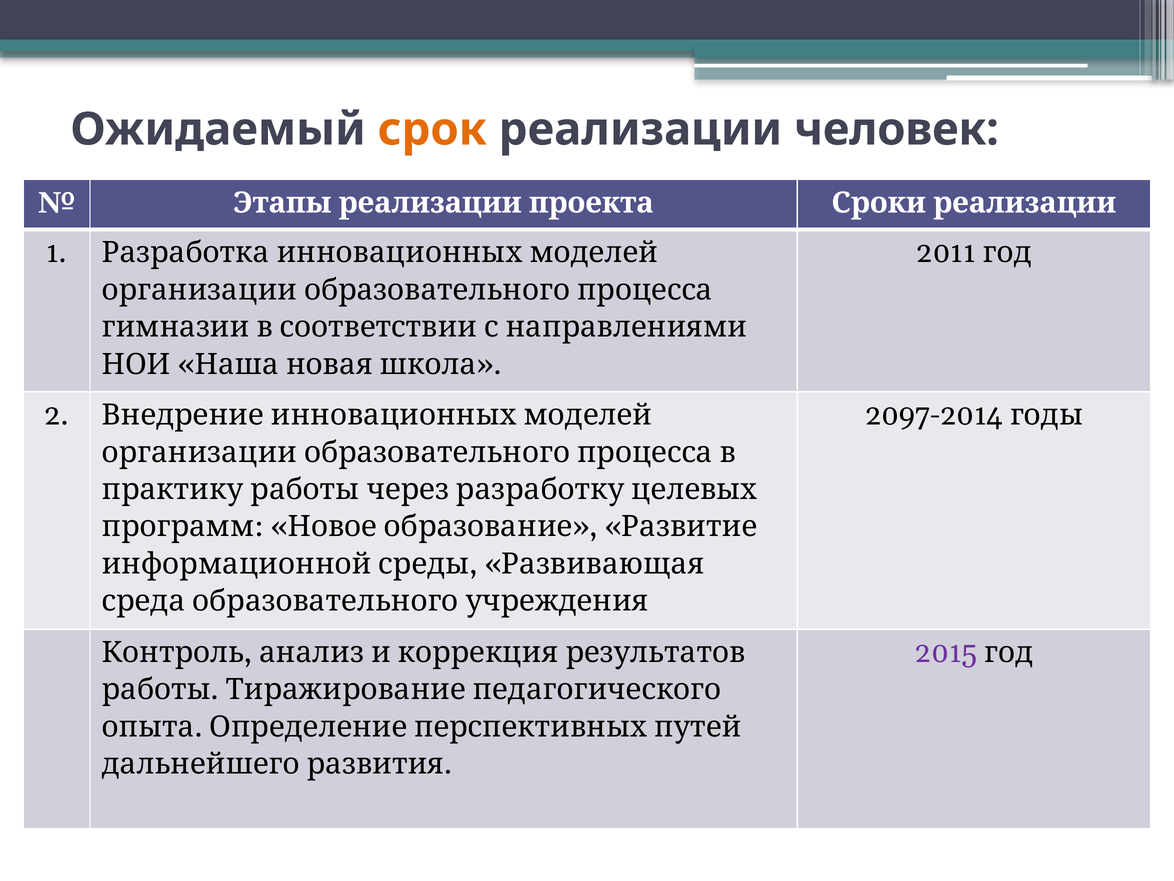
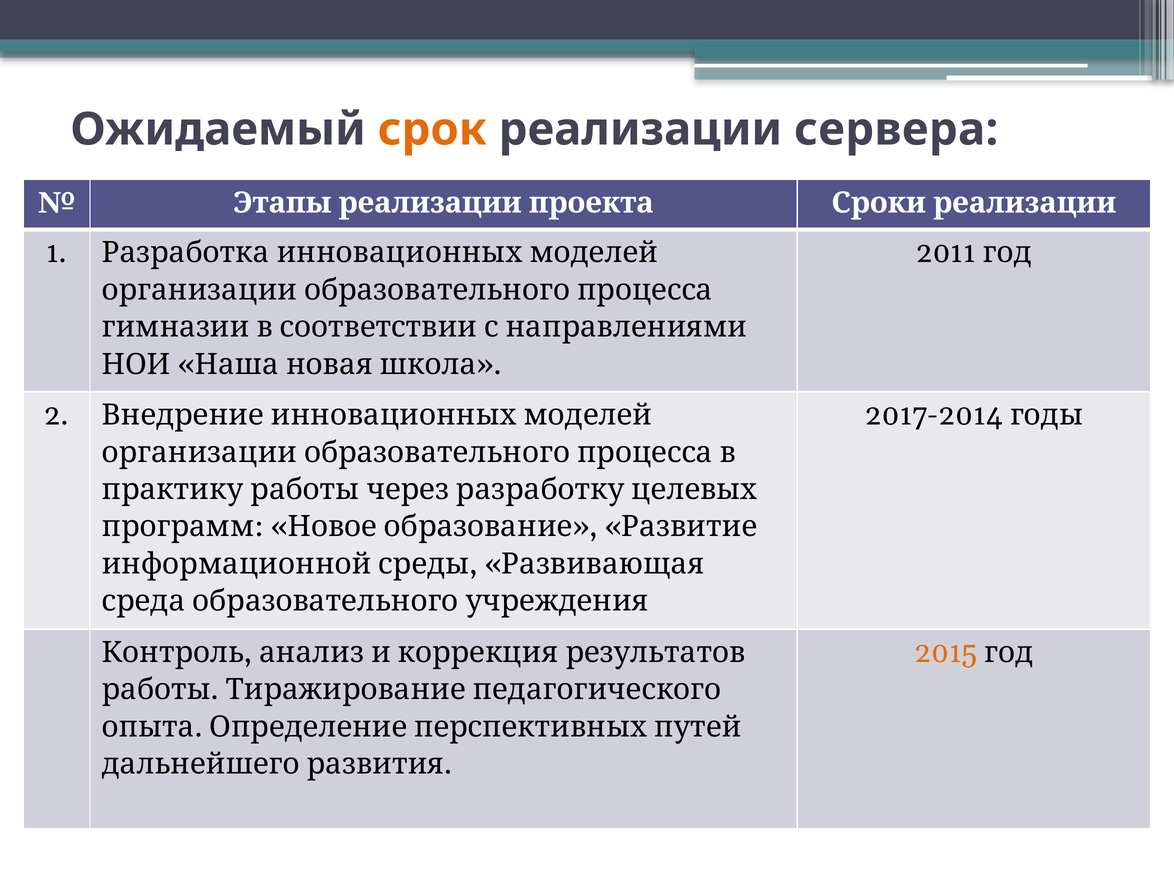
человек: человек -> сервера
2097-2014: 2097-2014 -> 2017-2014
2015 colour: purple -> orange
